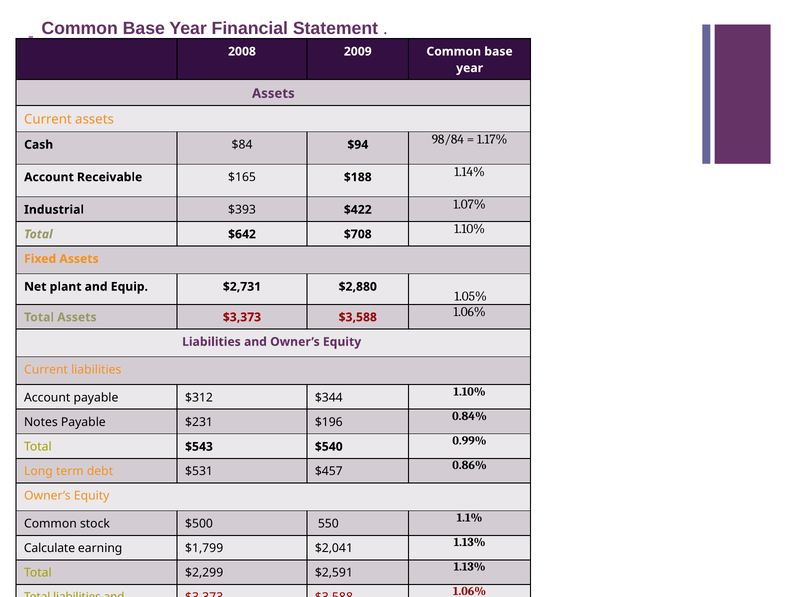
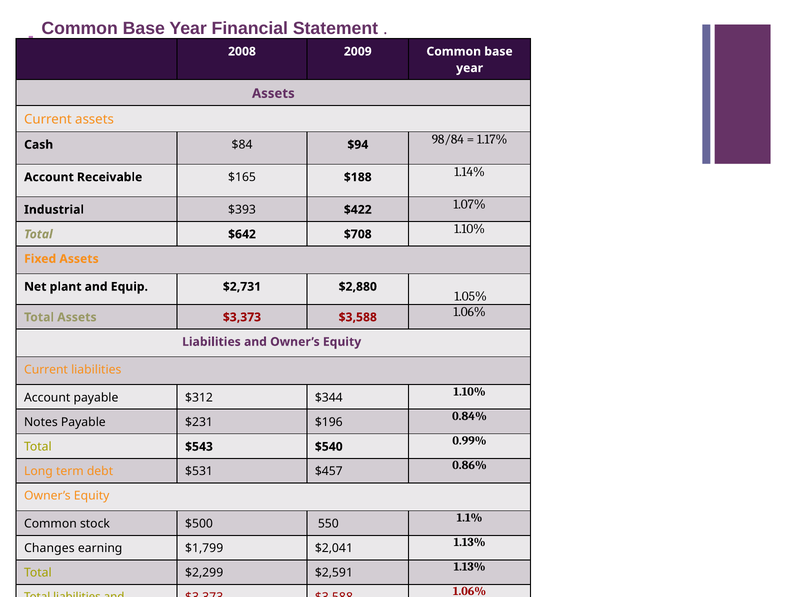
Calculate: Calculate -> Changes
